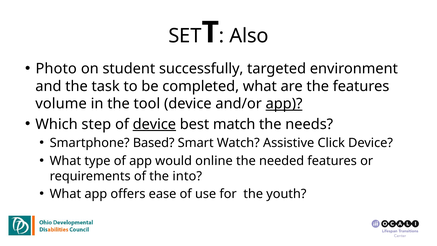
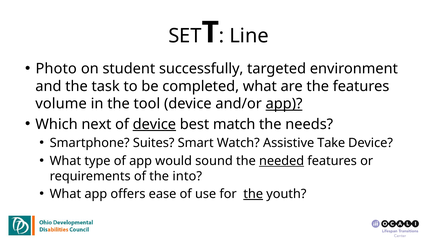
Also: Also -> Line
step: step -> next
Based: Based -> Suites
Click: Click -> Take
online: online -> sound
needed underline: none -> present
the at (253, 194) underline: none -> present
